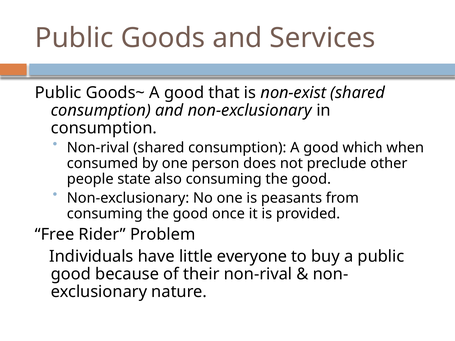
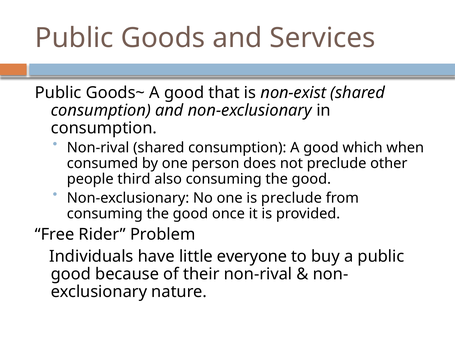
state: state -> third
is peasants: peasants -> preclude
